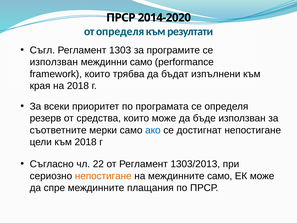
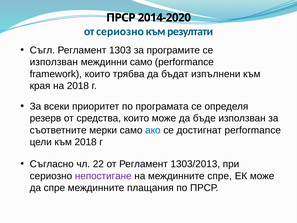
от определя: определя -> сериозно
достигнат непостигане: непостигане -> performance
непостигане at (103, 176) colour: orange -> purple
междинните само: само -> спре
